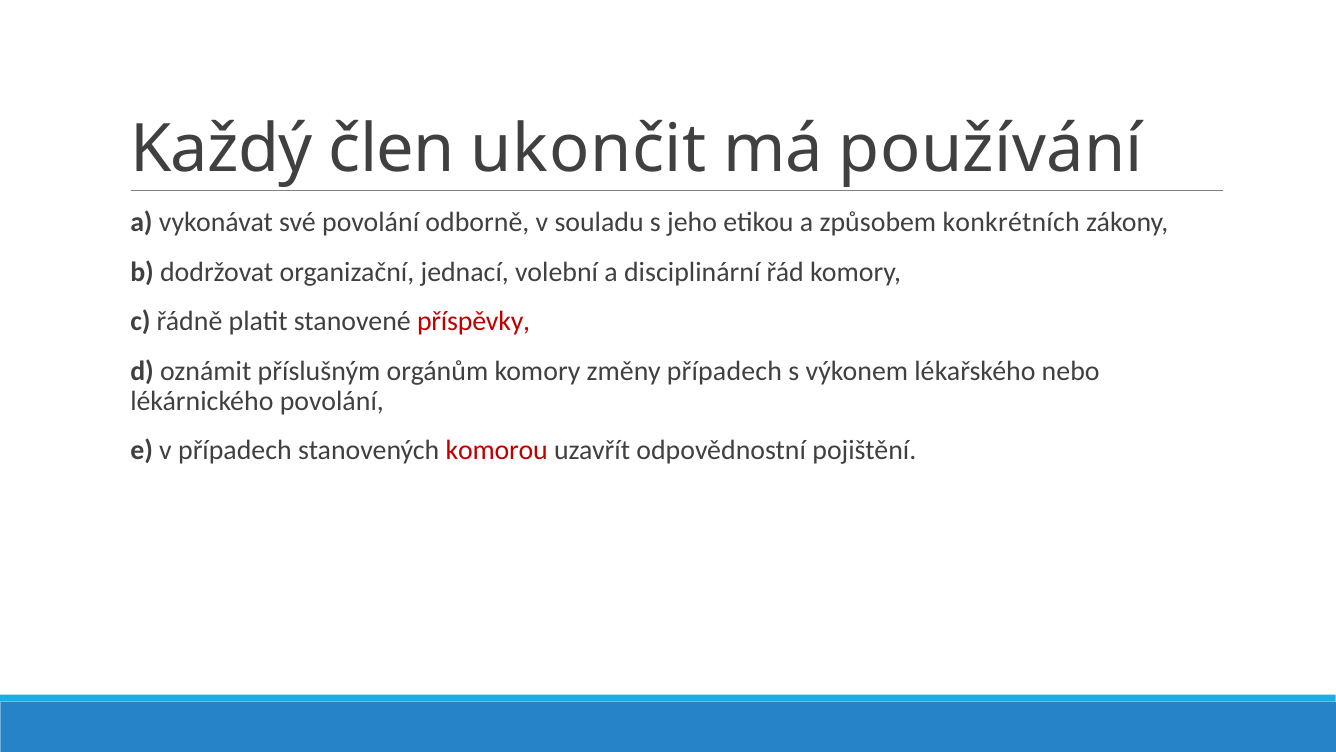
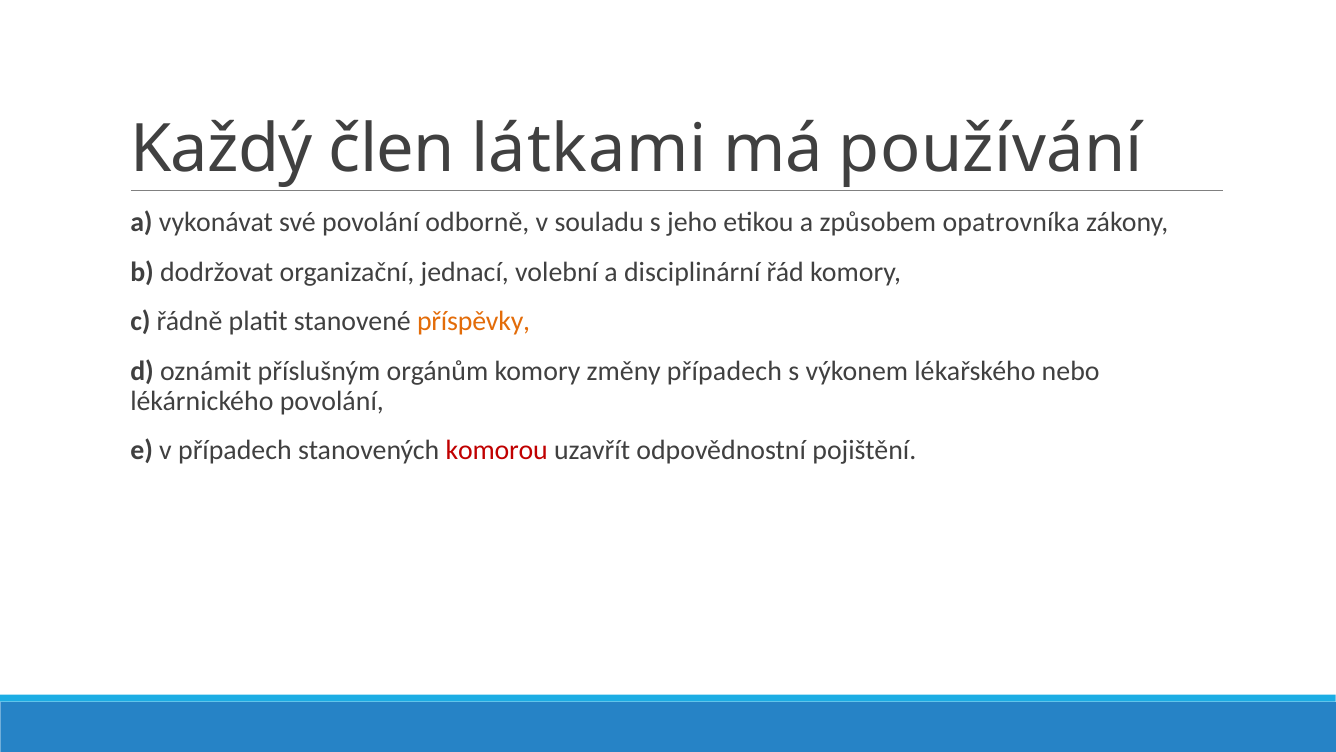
ukončit: ukončit -> látkami
konkrétních: konkrétních -> opatrovníka
příspěvky colour: red -> orange
